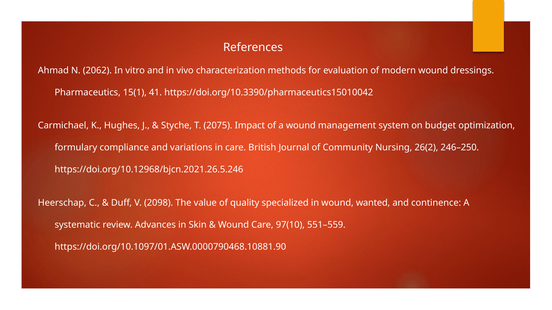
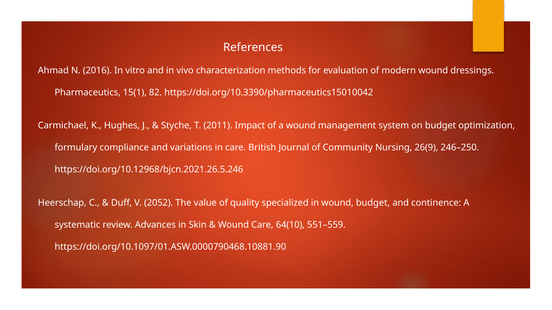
2062: 2062 -> 2016
41: 41 -> 82
2075: 2075 -> 2011
26(2: 26(2 -> 26(9
2098: 2098 -> 2052
wound wanted: wanted -> budget
97(10: 97(10 -> 64(10
